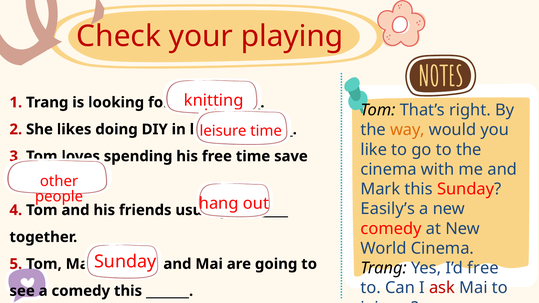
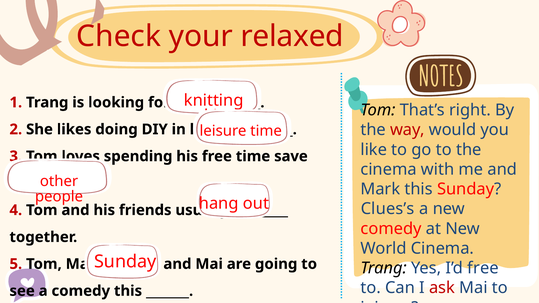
playing: playing -> relaxed
way colour: orange -> red
Easily’s: Easily’s -> Clues’s
